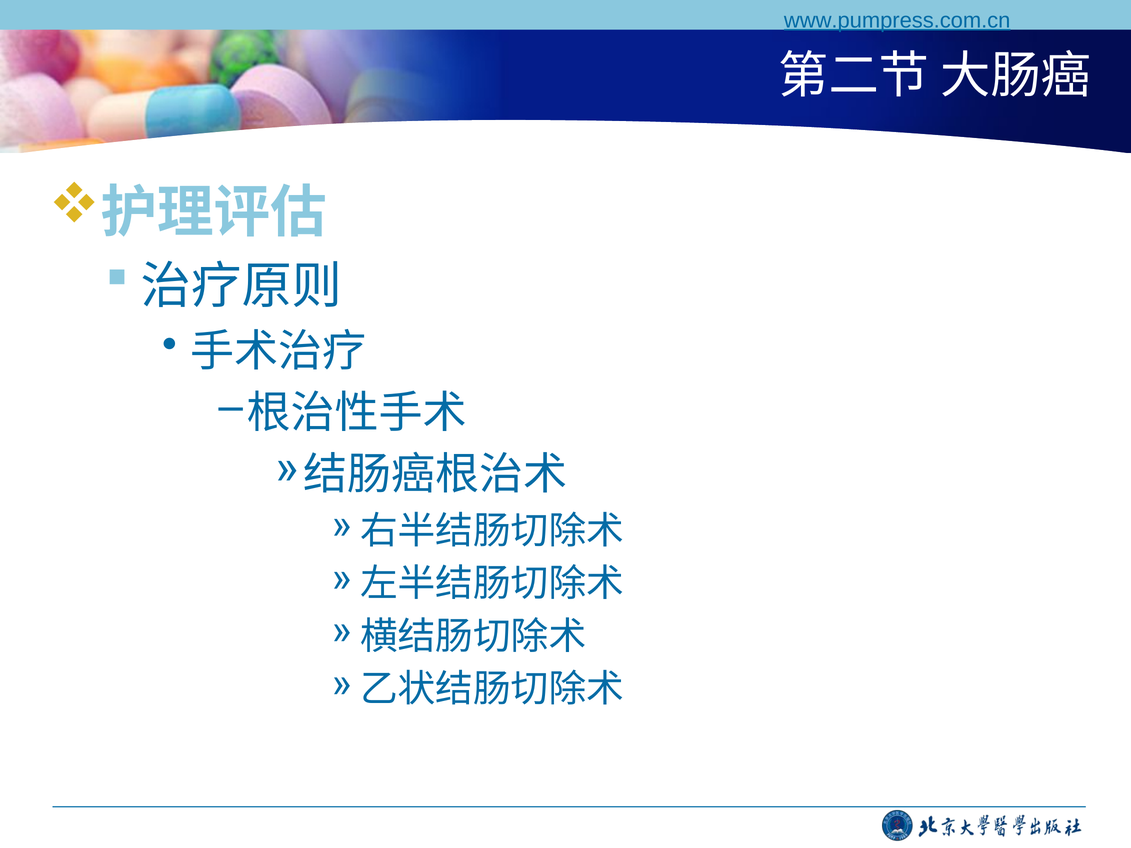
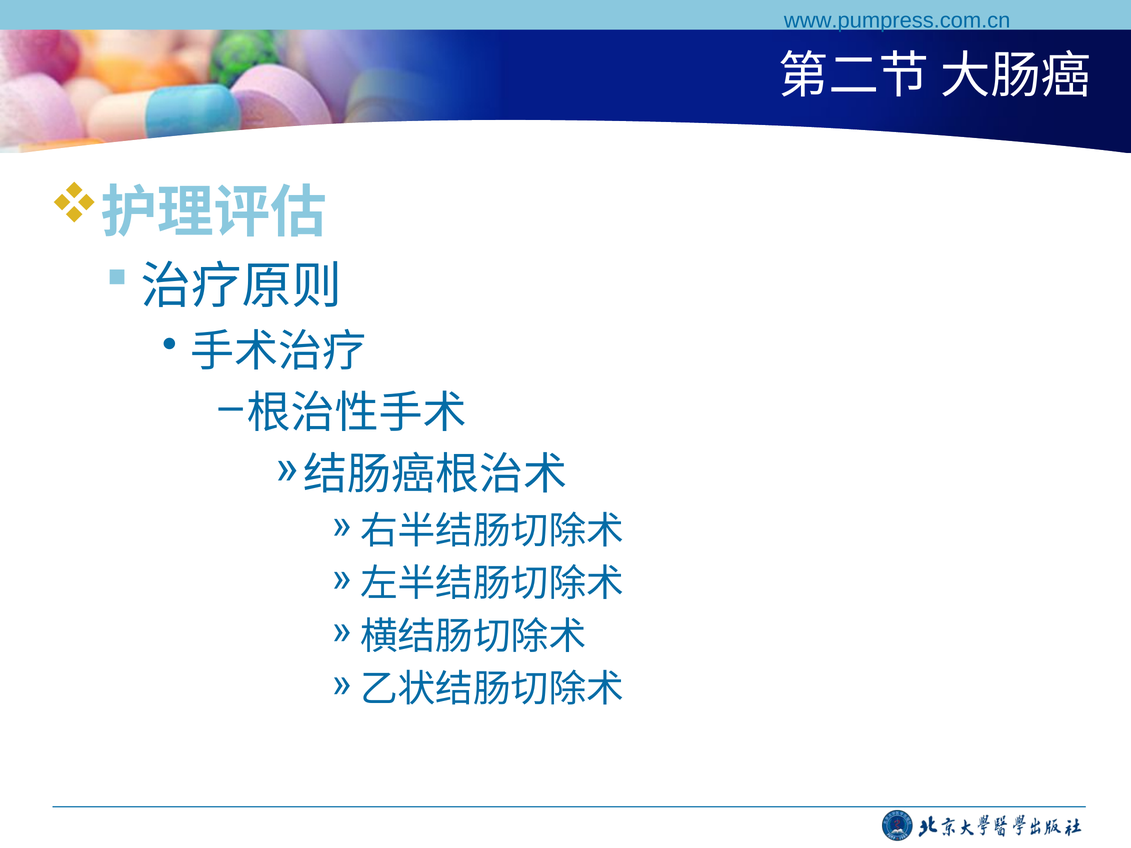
www.pumpress.com.cn underline: present -> none
